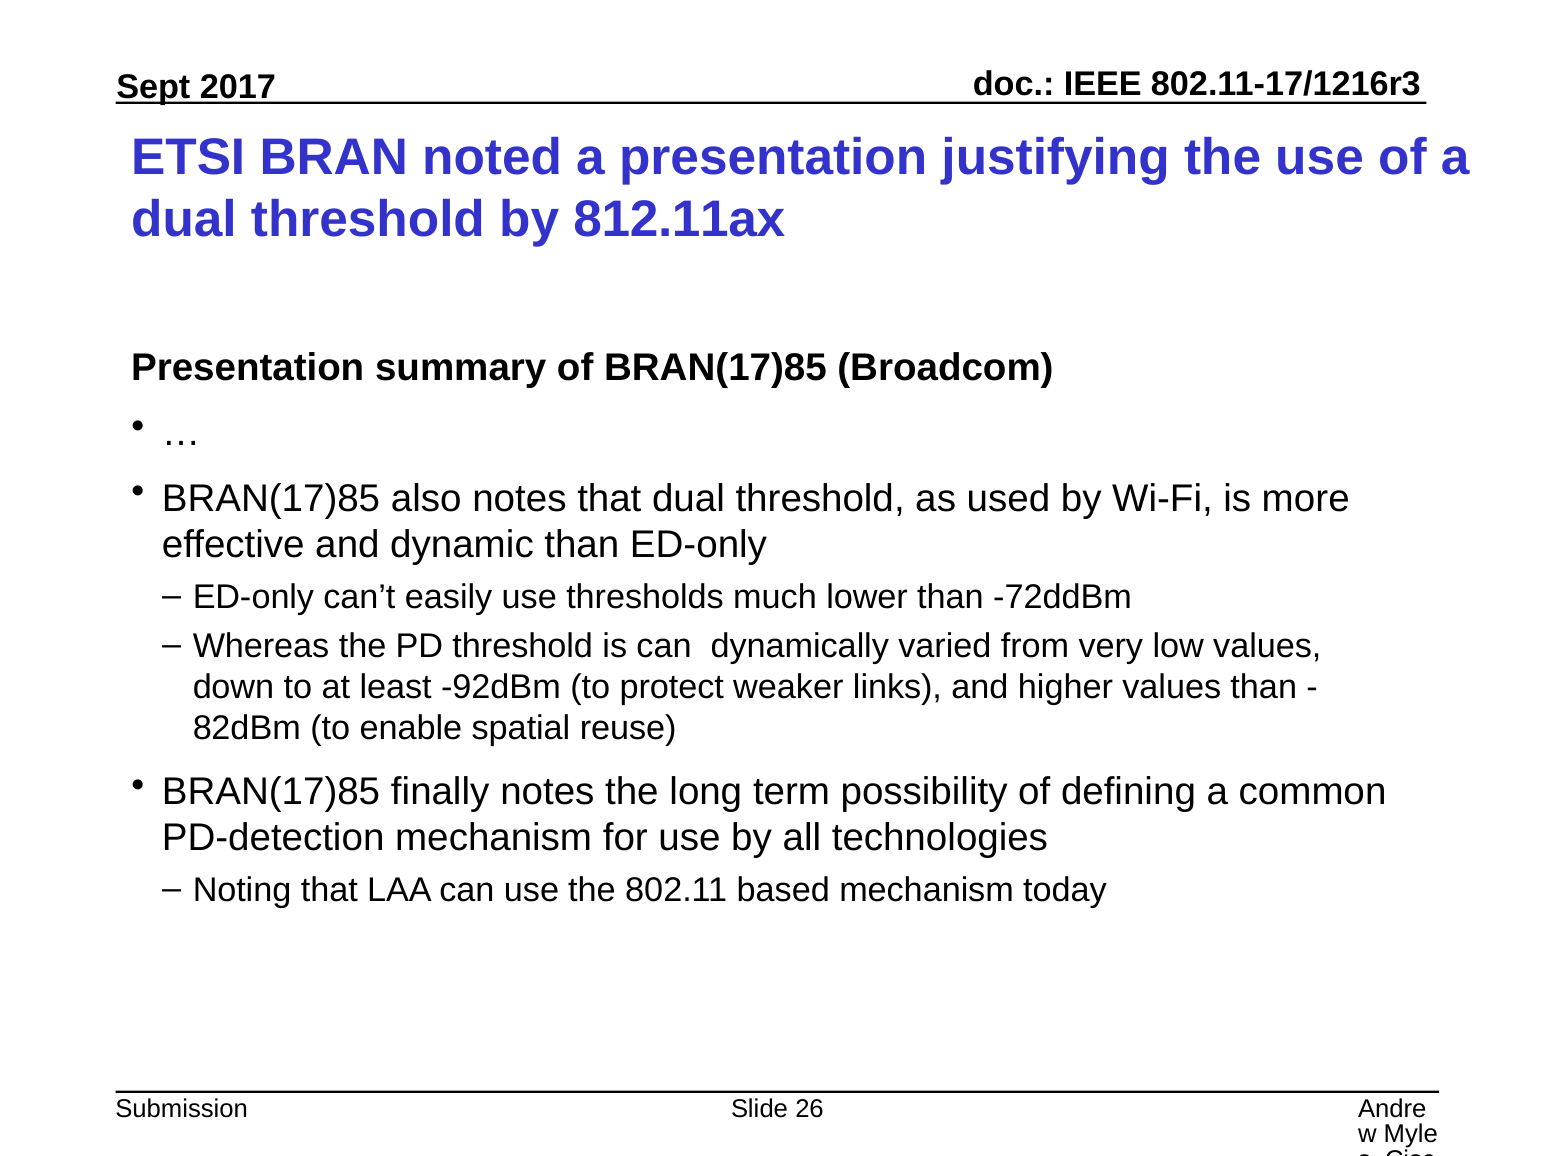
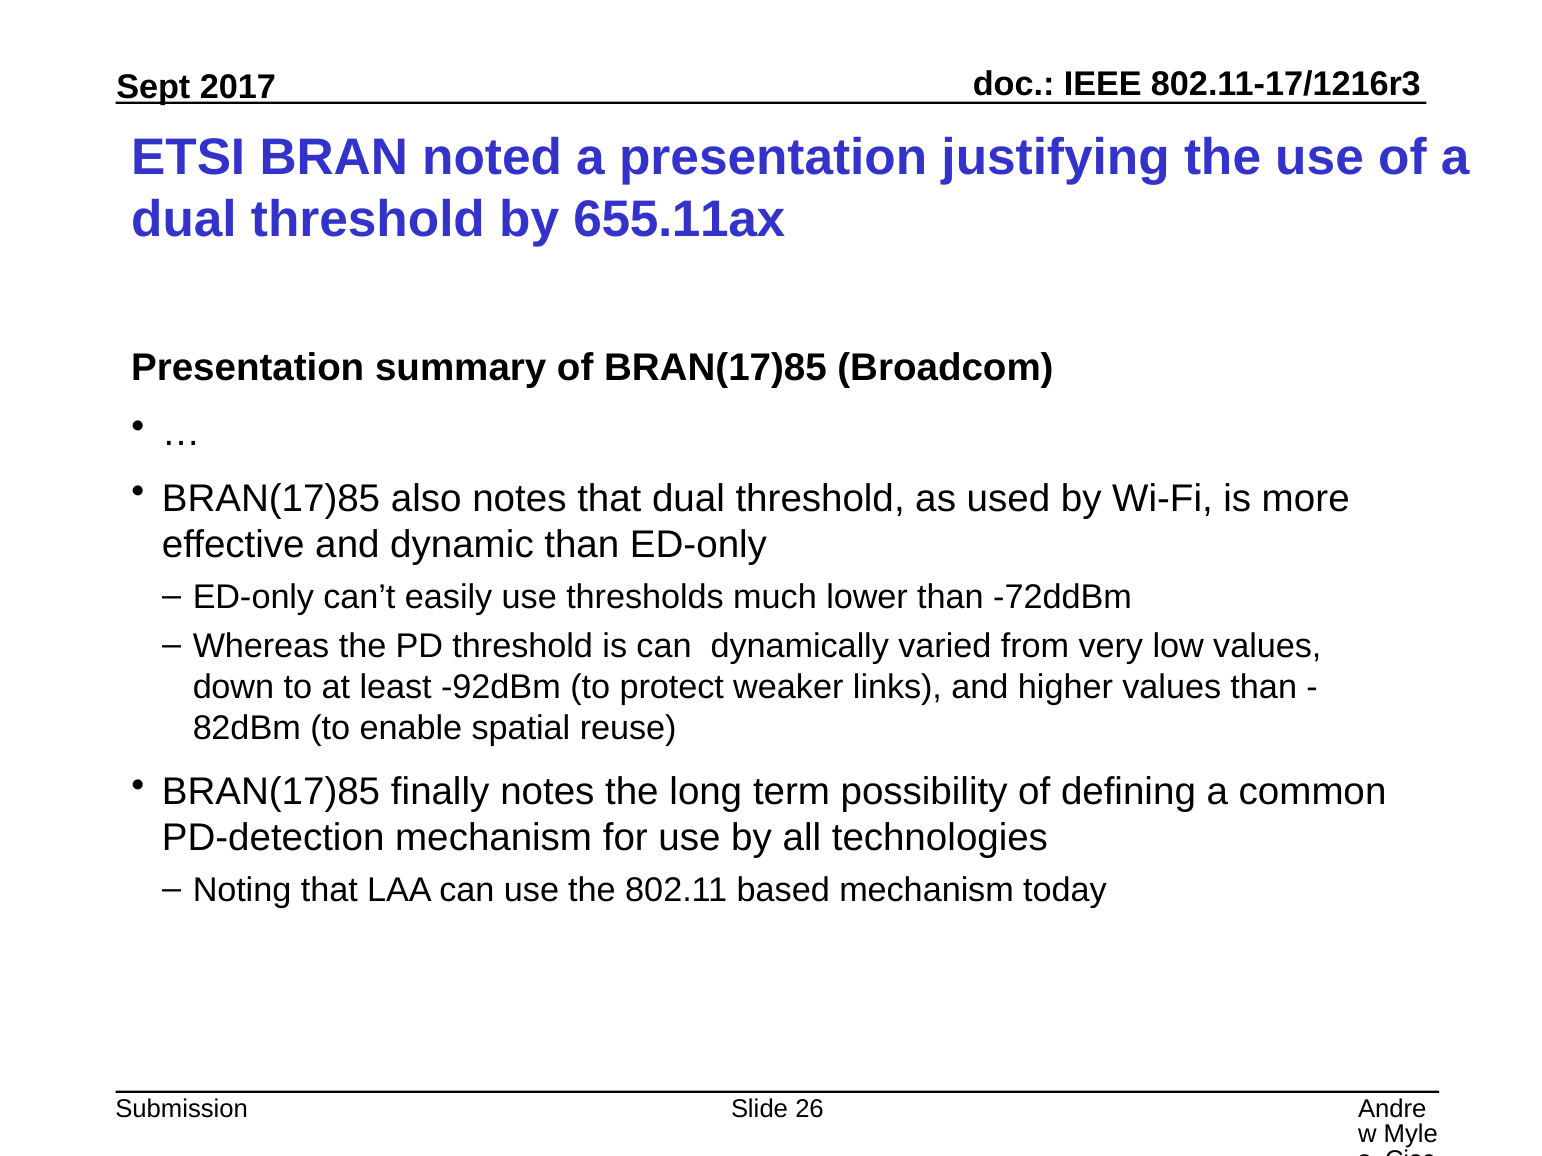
812.11ax: 812.11ax -> 655.11ax
